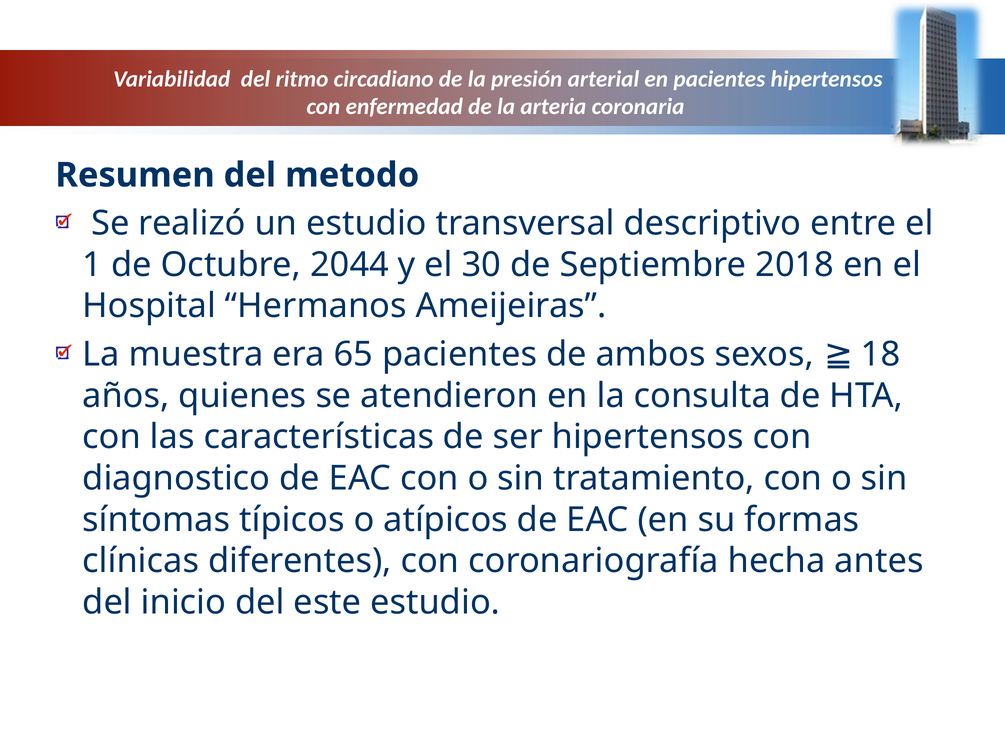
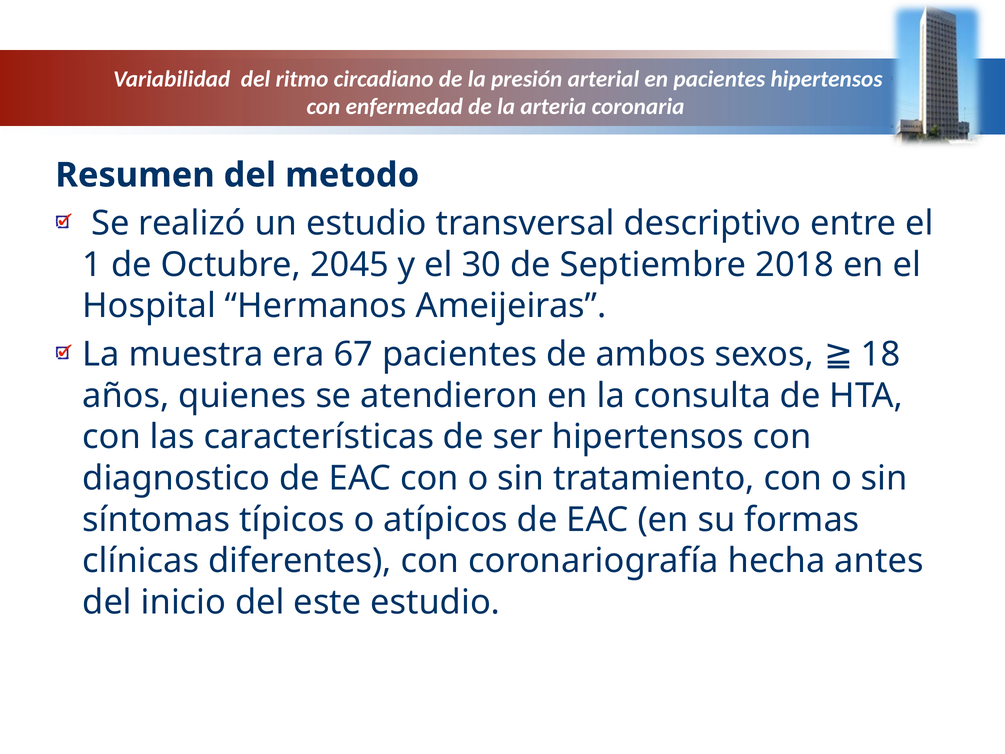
2044: 2044 -> 2045
65: 65 -> 67
